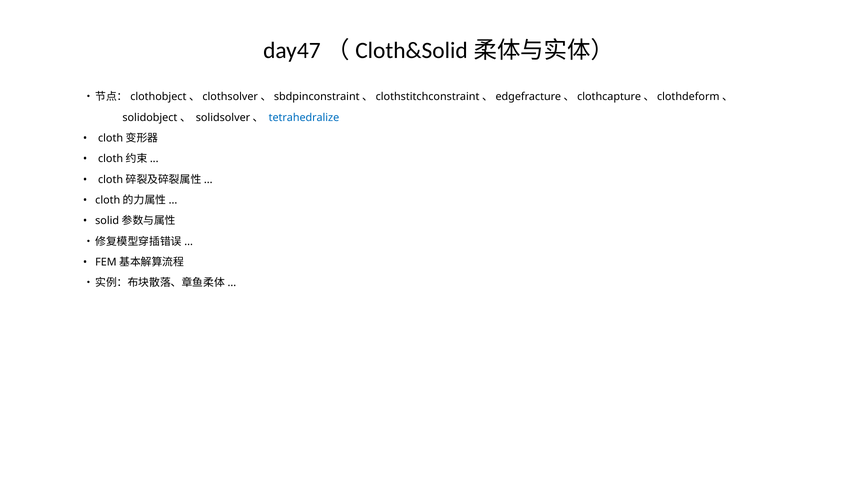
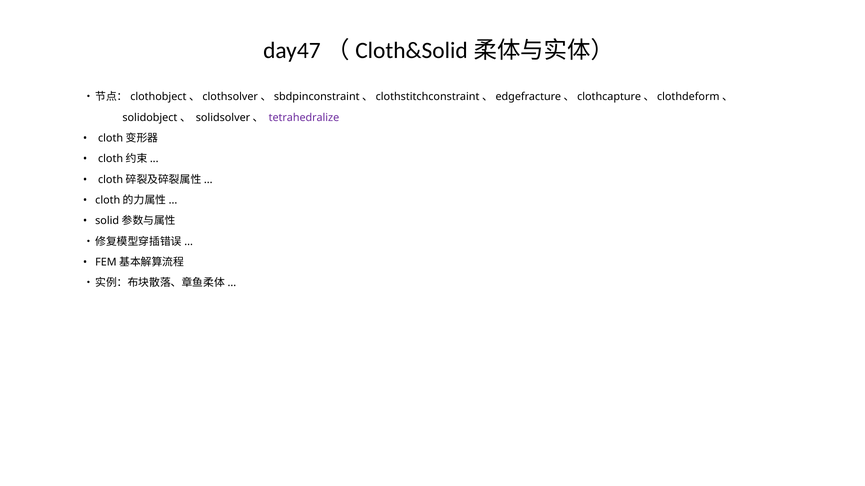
tetrahedralize colour: blue -> purple
